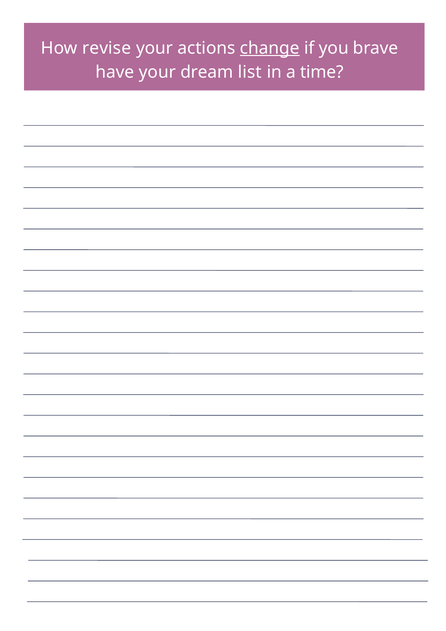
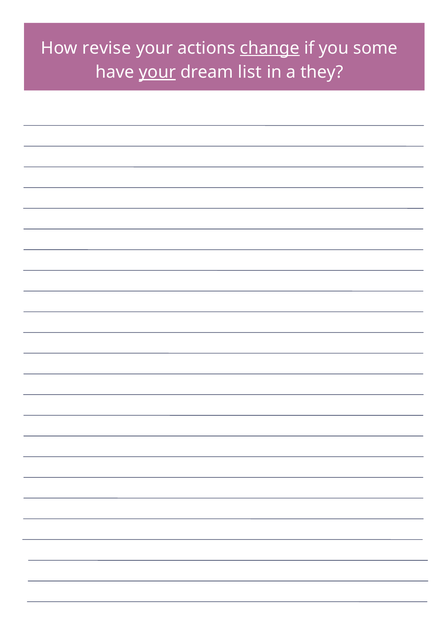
brave: brave -> some
your at (157, 72) underline: none -> present
time: time -> they
